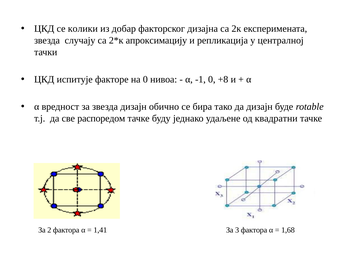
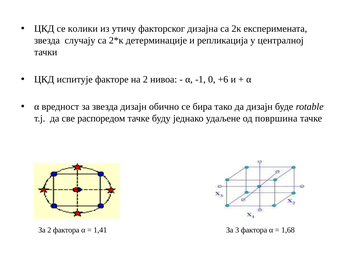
добар: добар -> утичу
апроксимацију: апроксимацију -> детерминације
на 0: 0 -> 2
+8: +8 -> +6
квадратни: квадратни -> површина
